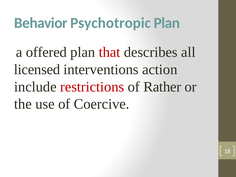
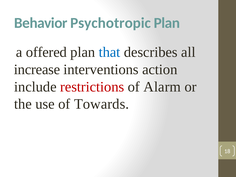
that colour: red -> blue
licensed: licensed -> increase
Rather: Rather -> Alarm
Coercive: Coercive -> Towards
